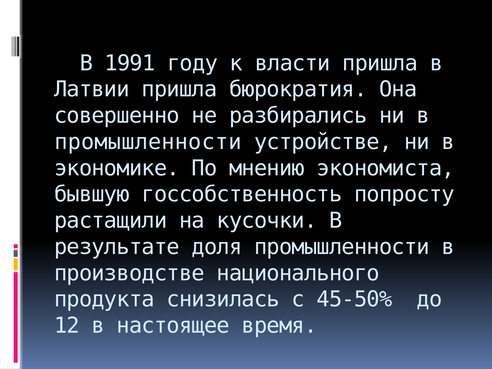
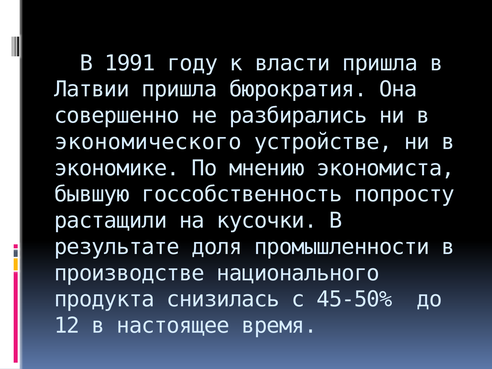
промышленности at (148, 142): промышленности -> экономического
